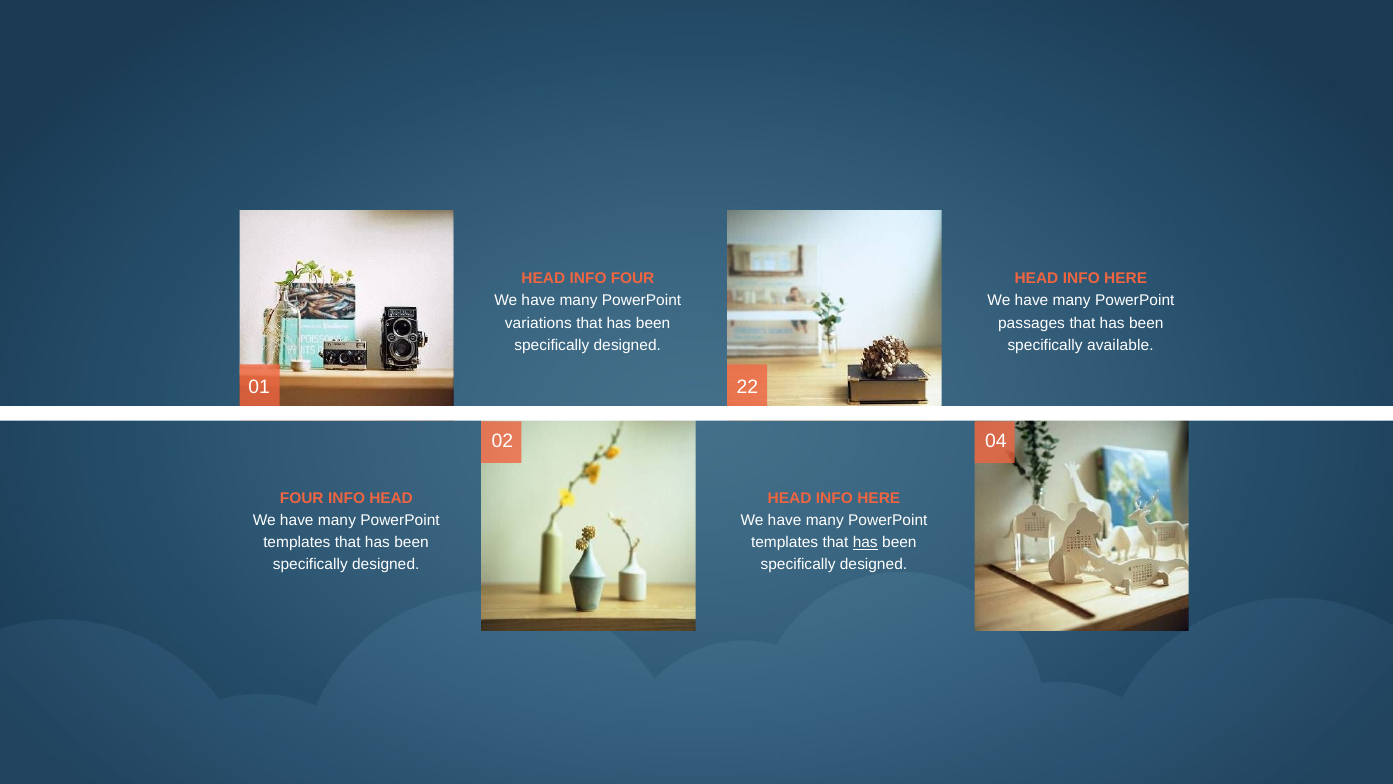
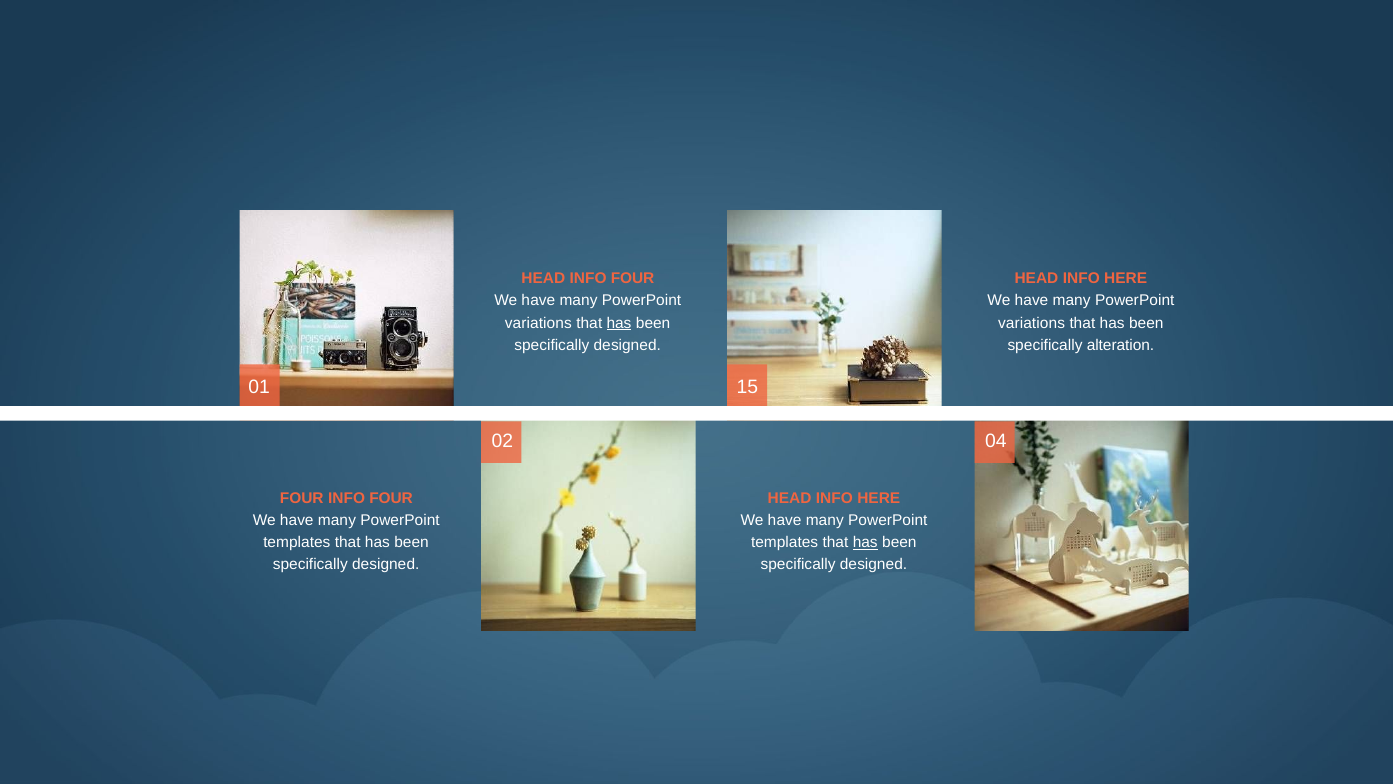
has at (619, 323) underline: none -> present
passages at (1032, 323): passages -> variations
available: available -> alteration
22: 22 -> 15
HEAD at (391, 498): HEAD -> FOUR
